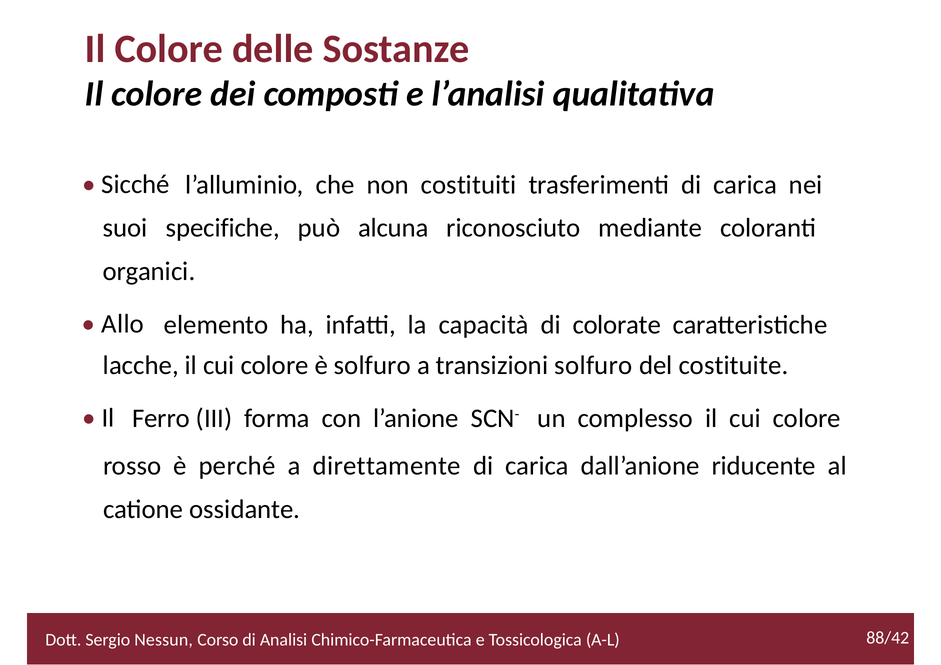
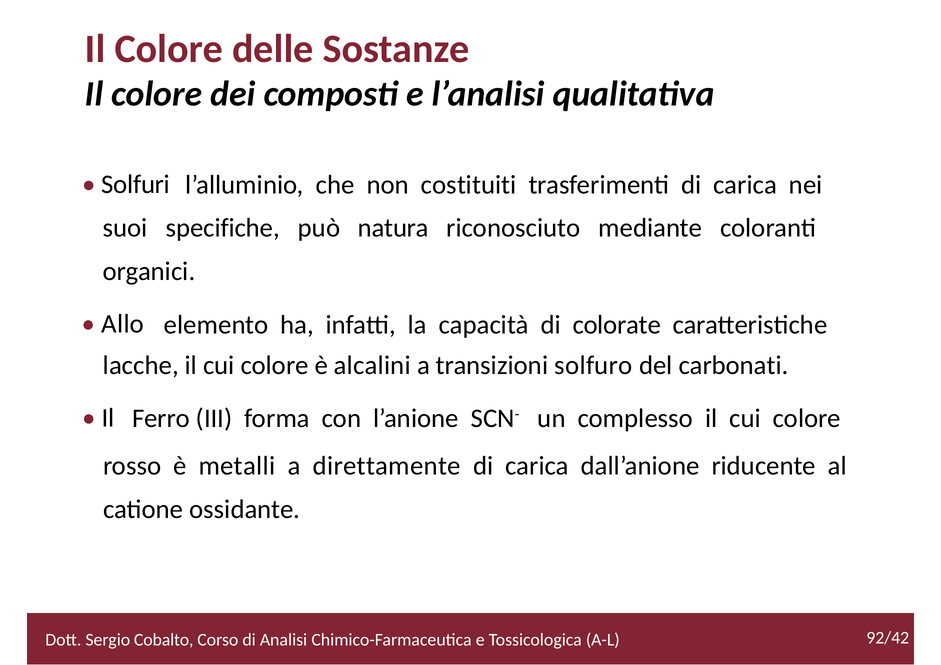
Sicché: Sicché -> Solfuri
alcuna: alcuna -> natura
è solfuro: solfuro -> alcalini
costituite: costituite -> carbonati
perché: perché -> metalli
88/42: 88/42 -> 92/42
Nessun: Nessun -> Cobalto
